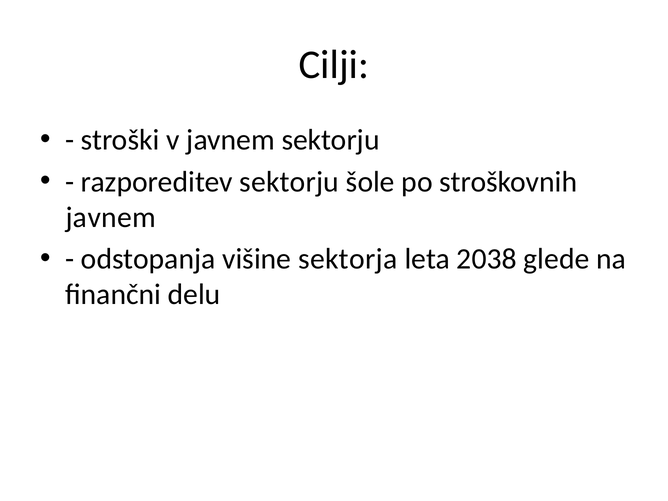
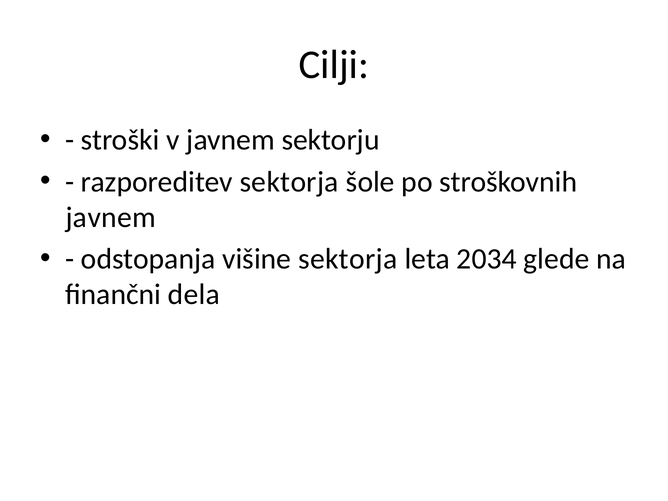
razporeditev sektorju: sektorju -> sektorja
2038: 2038 -> 2034
delu: delu -> dela
